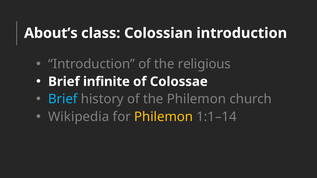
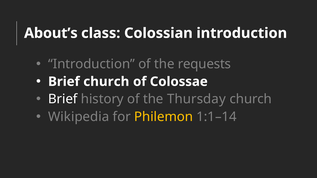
religious: religious -> requests
Brief infinite: infinite -> church
Brief at (63, 99) colour: light blue -> white
the Philemon: Philemon -> Thursday
